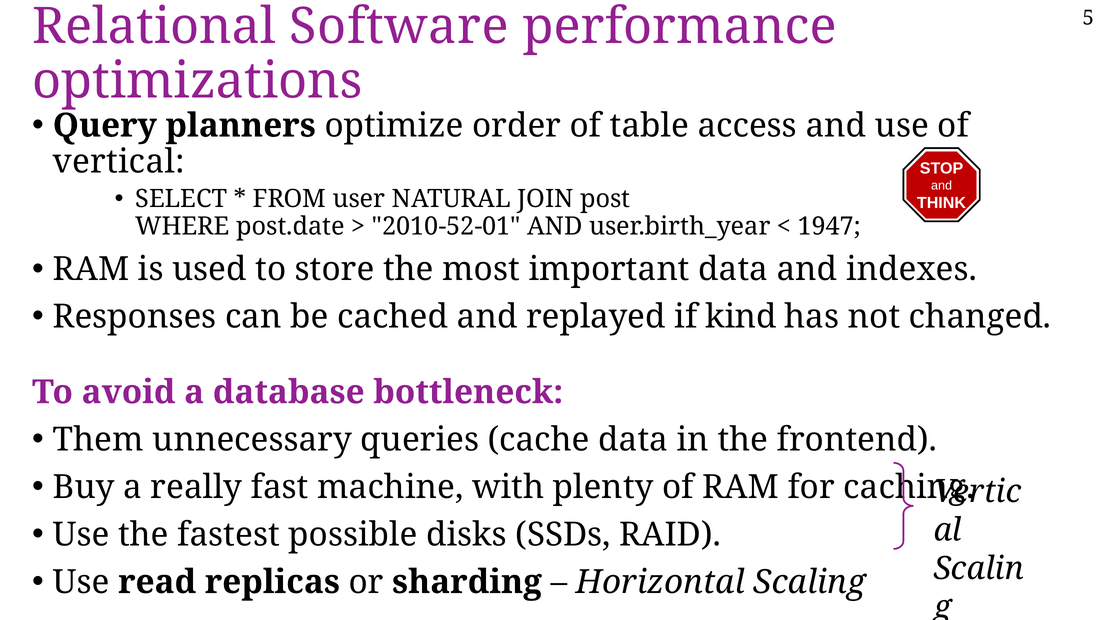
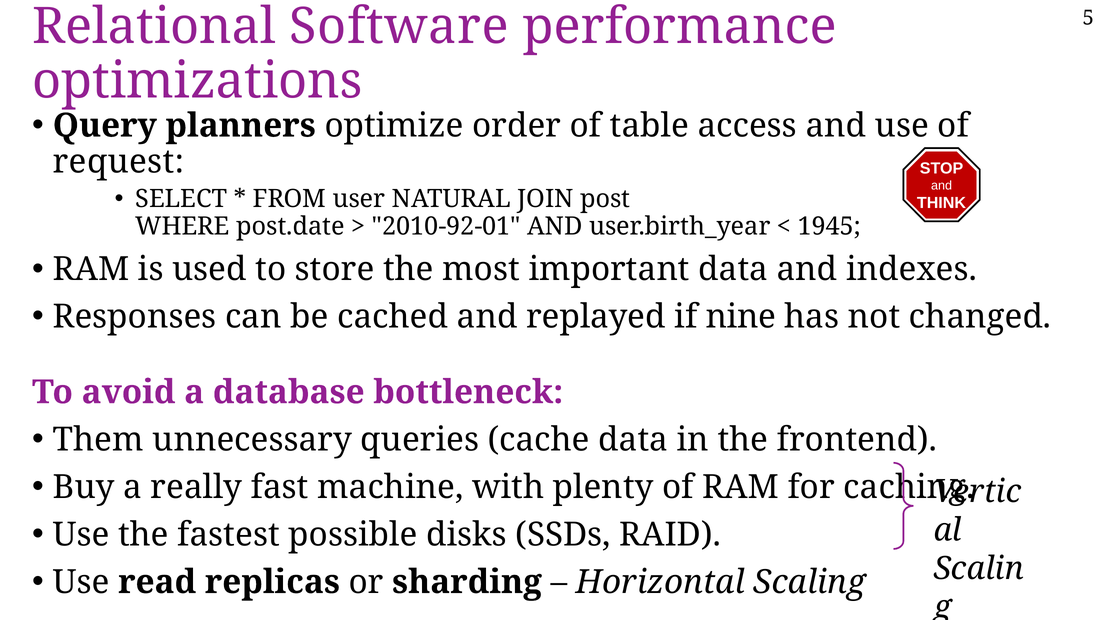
vertical: vertical -> request
2010-52-01: 2010-52-01 -> 2010-92-01
1947: 1947 -> 1945
kind: kind -> nine
